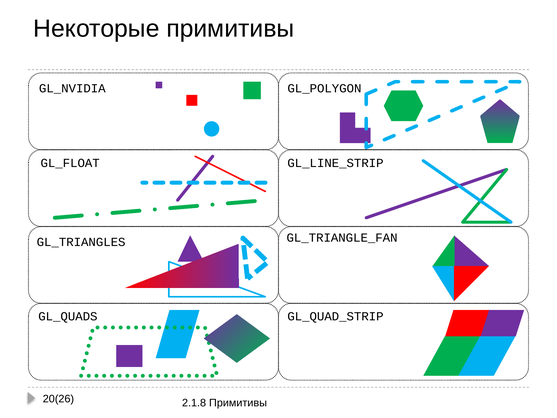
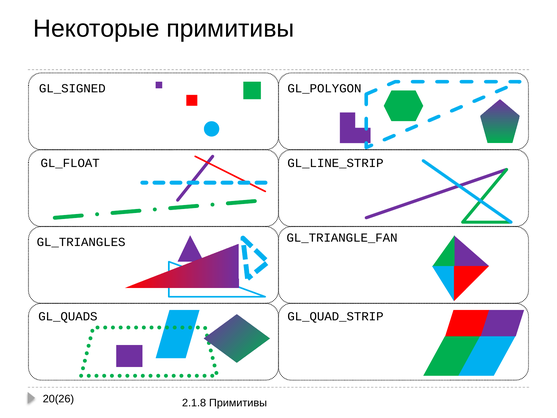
GL_NVIDIA: GL_NVIDIA -> GL_SIGNED
